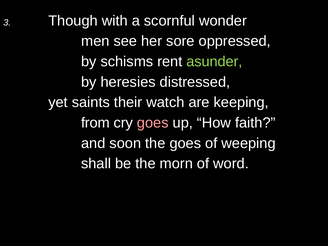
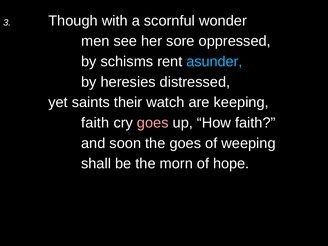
asunder colour: light green -> light blue
from at (95, 123): from -> faith
word: word -> hope
